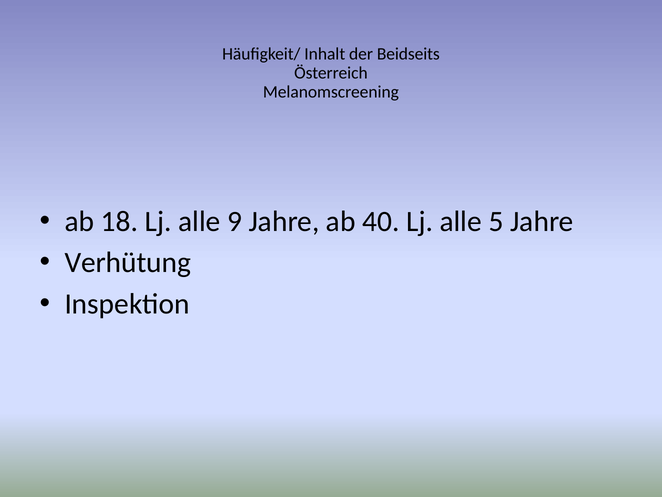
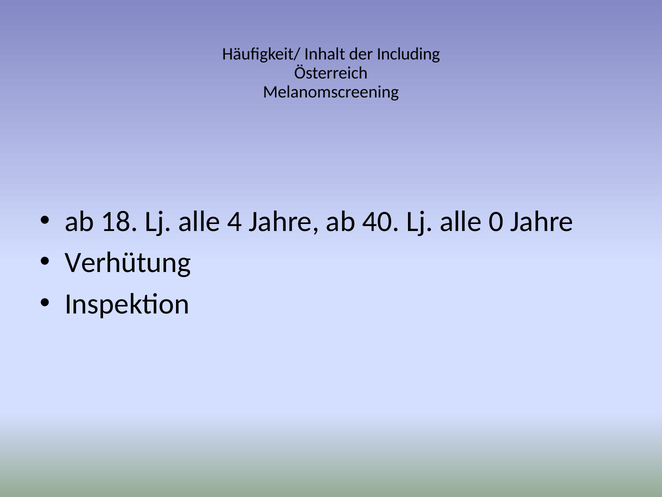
Beidseits: Beidseits -> Including
9: 9 -> 4
5: 5 -> 0
